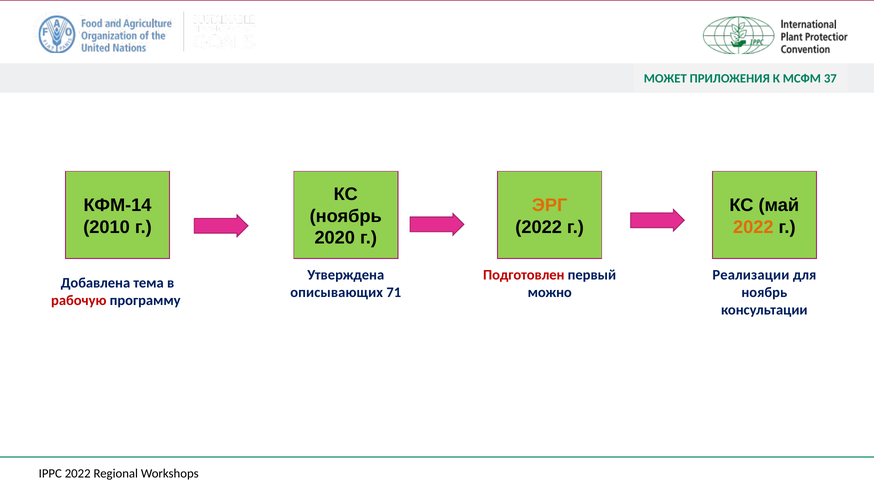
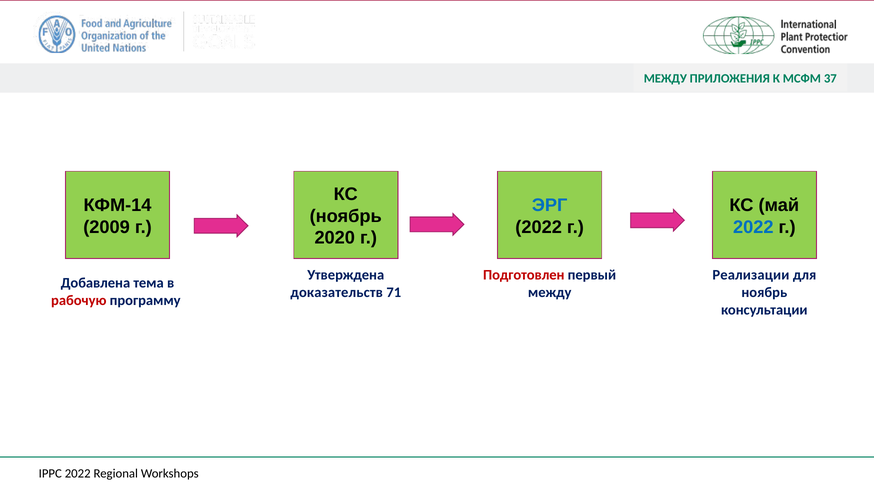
МОЖЕТ at (665, 79): МОЖЕТ -> МЕЖДУ
ЭРГ colour: orange -> blue
2010: 2010 -> 2009
2022 at (753, 227) colour: orange -> blue
описывающих: описывающих -> доказательств
можно at (550, 293): можно -> между
